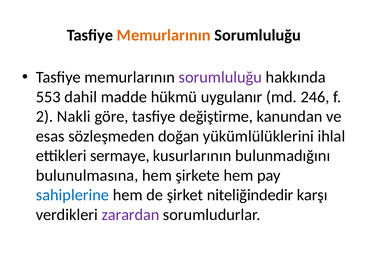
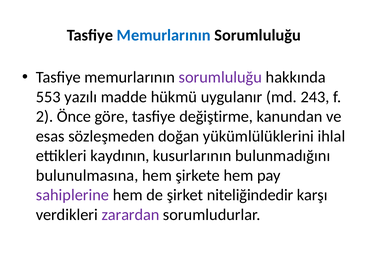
Memurlarının at (164, 35) colour: orange -> blue
dahil: dahil -> yazılı
246: 246 -> 243
Nakli: Nakli -> Önce
sermaye: sermaye -> kaydının
sahiplerine colour: blue -> purple
